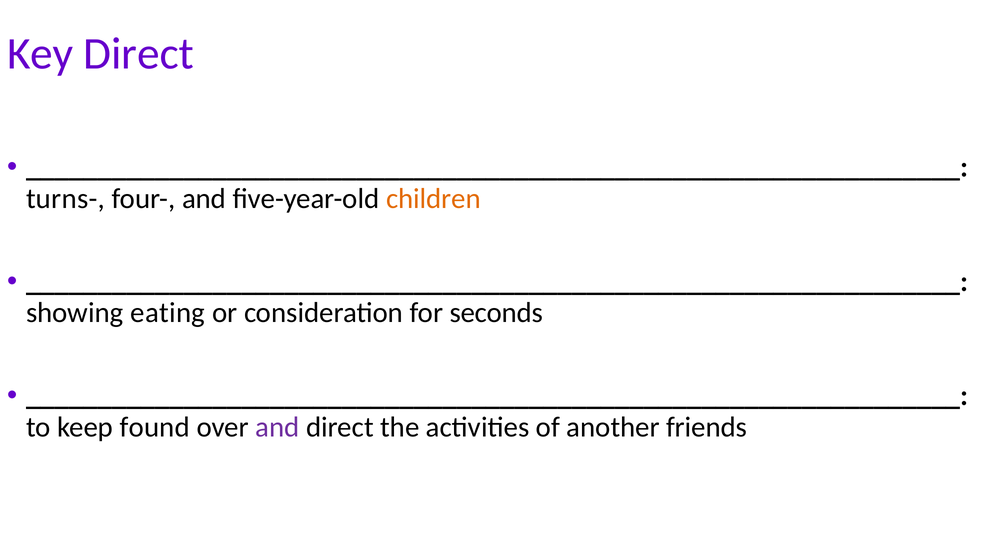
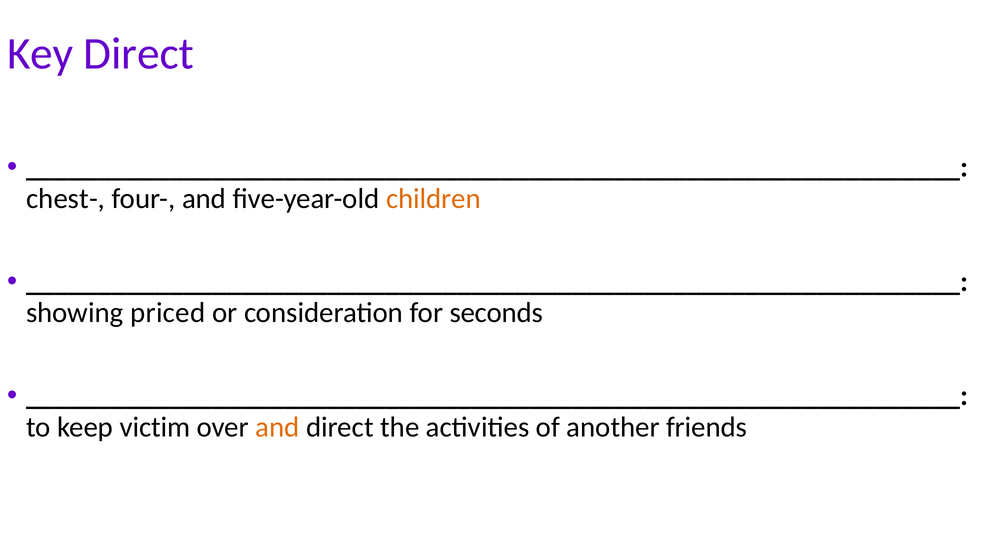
turns-: turns- -> chest-
eating: eating -> priced
found: found -> victim
and at (277, 427) colour: purple -> orange
